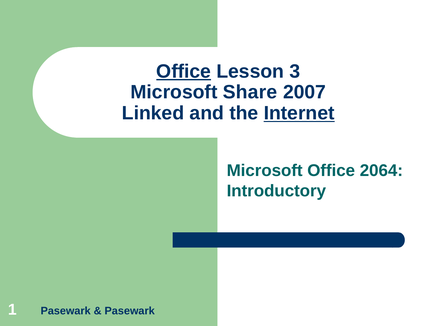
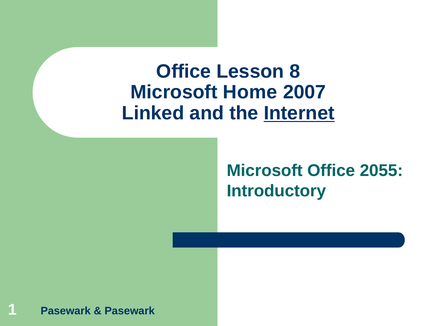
Office at (184, 71) underline: present -> none
3: 3 -> 8
Share: Share -> Home
2064: 2064 -> 2055
